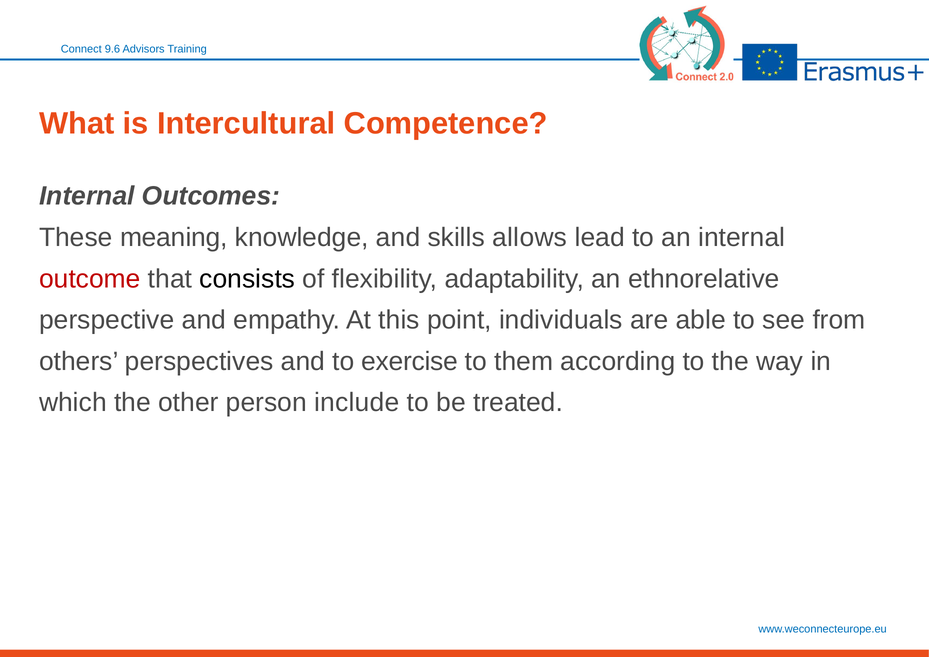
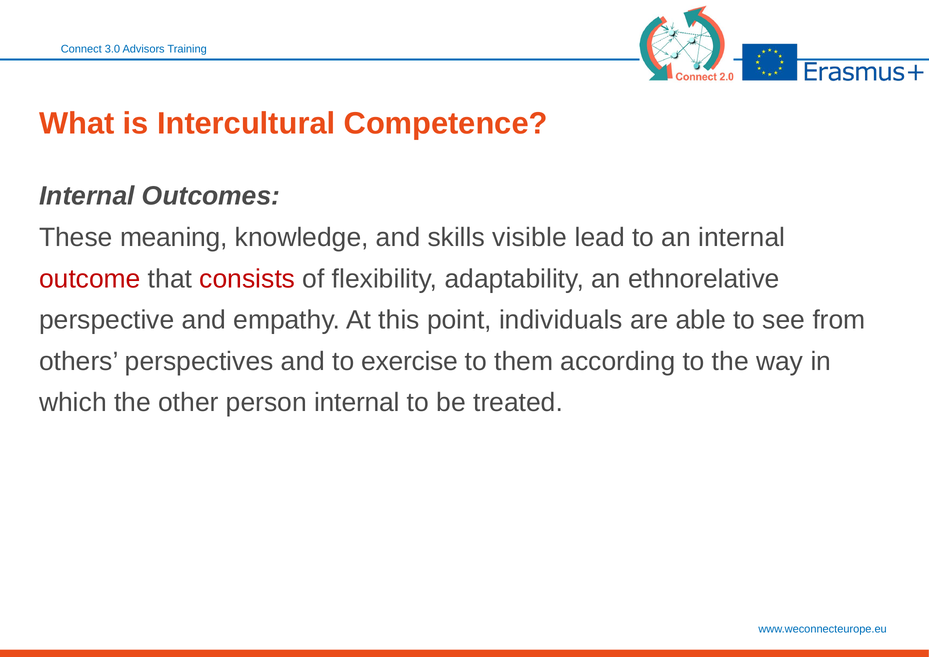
9.6: 9.6 -> 3.0
allows: allows -> visible
consists colour: black -> red
person include: include -> internal
